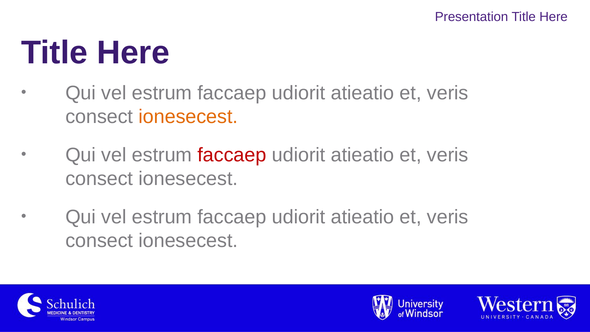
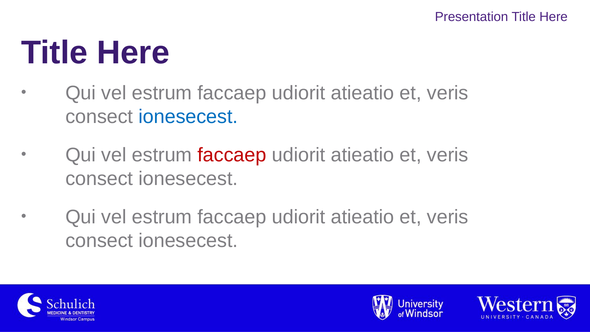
ionesecest at (188, 117) colour: orange -> blue
